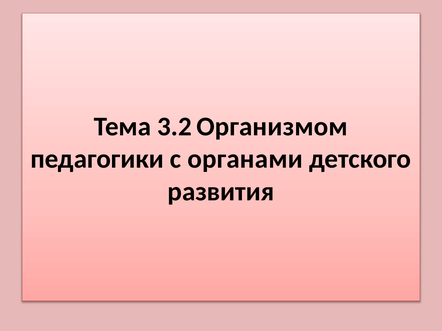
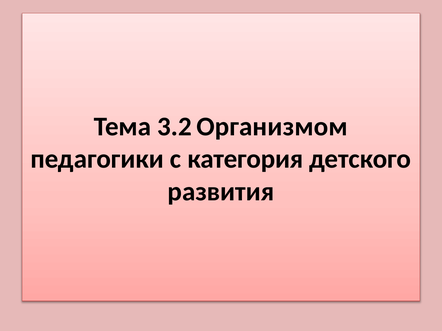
органами: органами -> категория
